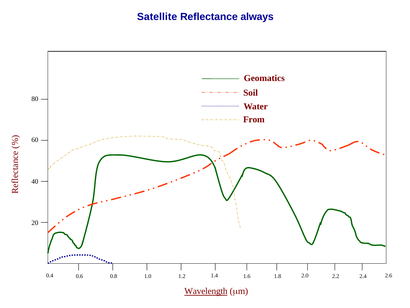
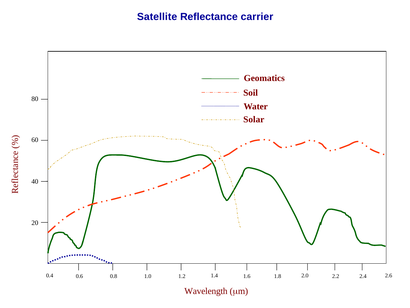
always: always -> carrier
From: From -> Solar
Wavelength underline: present -> none
